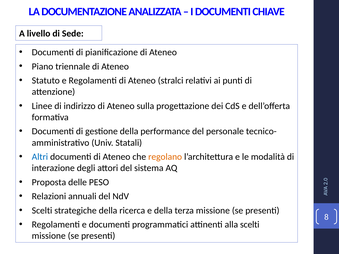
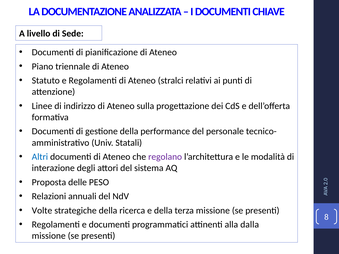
regolano colour: orange -> purple
Scelti at (42, 211): Scelti -> Volte
alla scelti: scelti -> dalla
